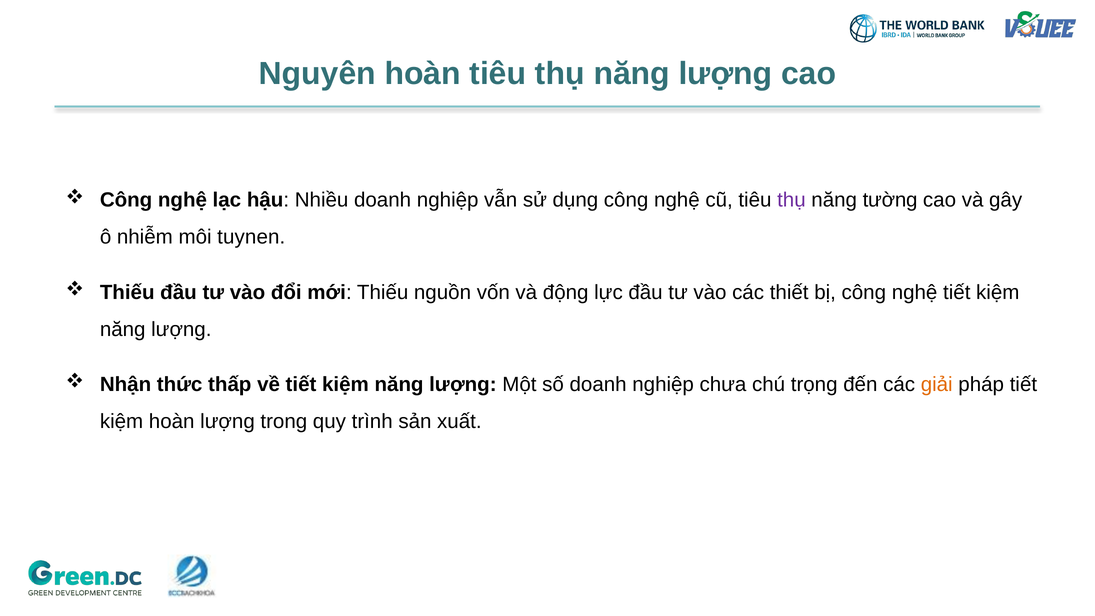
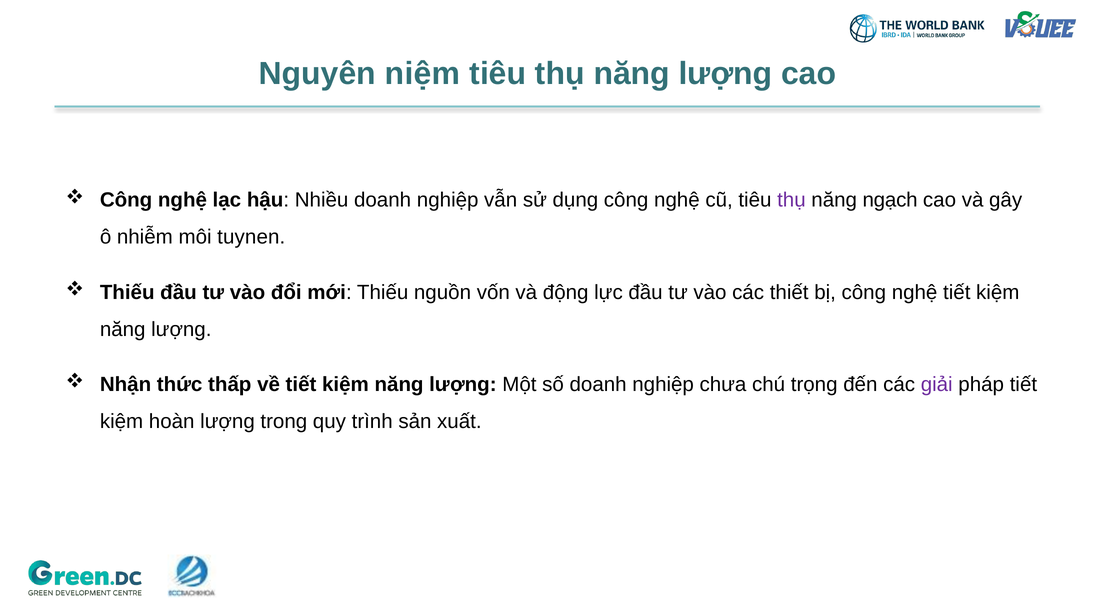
Nguyên hoàn: hoàn -> niệm
tường: tường -> ngạch
giải colour: orange -> purple
